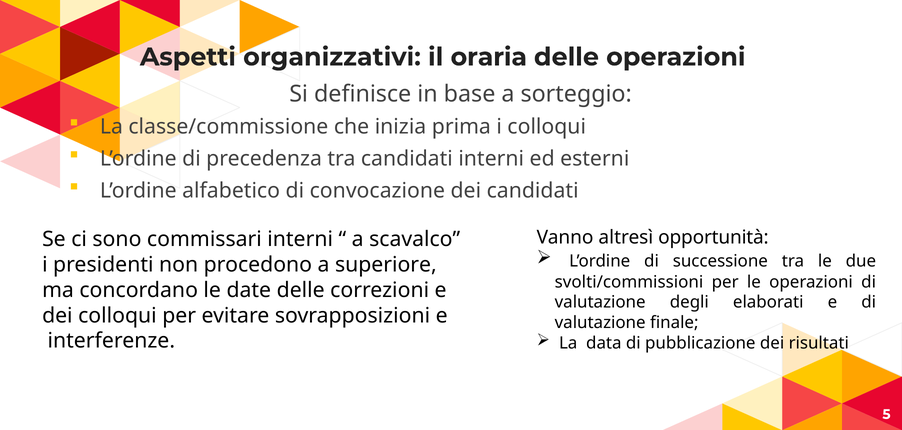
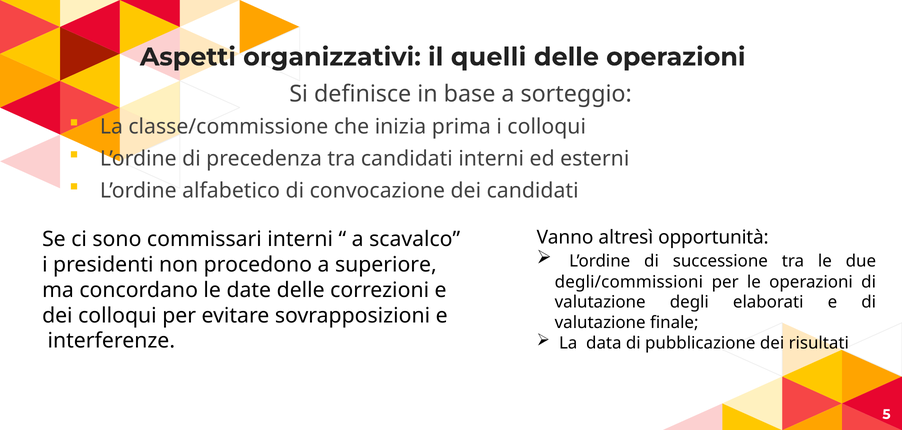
oraria: oraria -> quelli
svolti/commissioni: svolti/commissioni -> degli/commissioni
